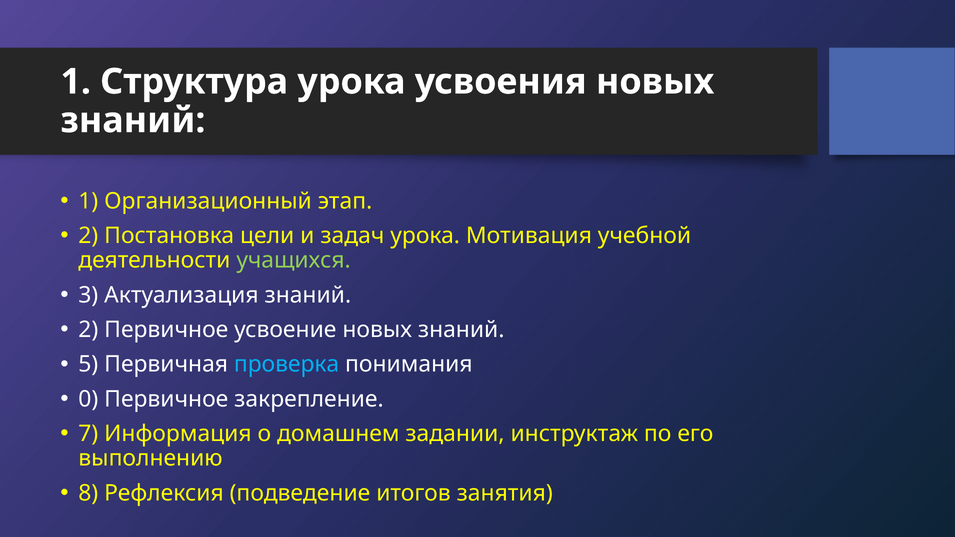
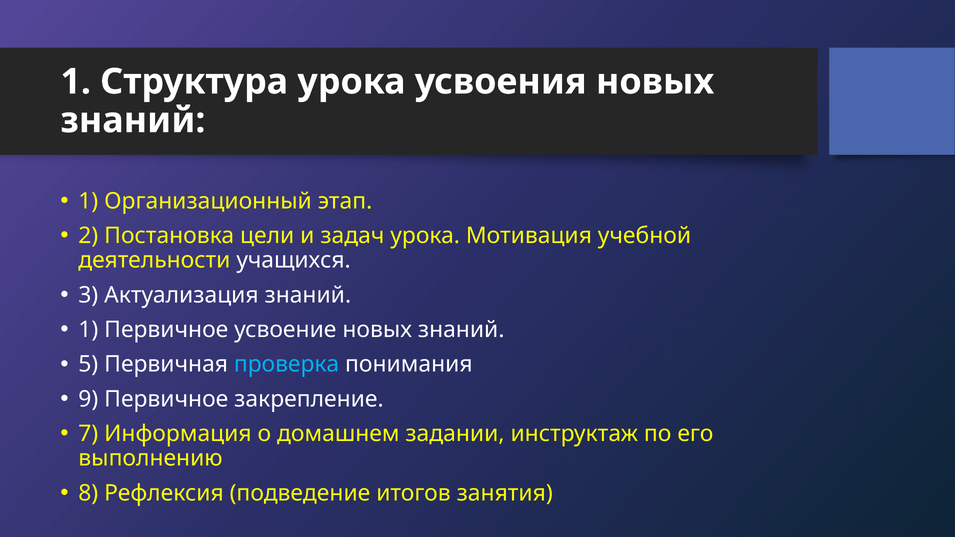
учащихся colour: light green -> white
2 at (88, 330): 2 -> 1
0: 0 -> 9
